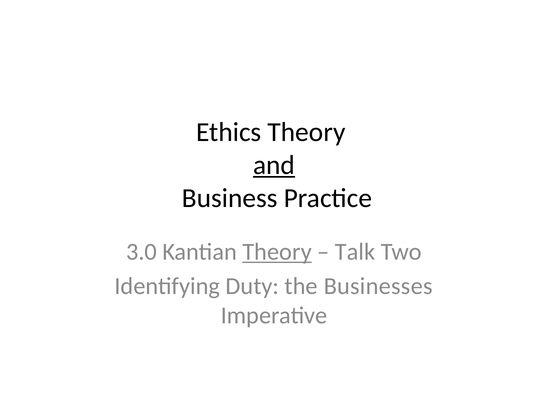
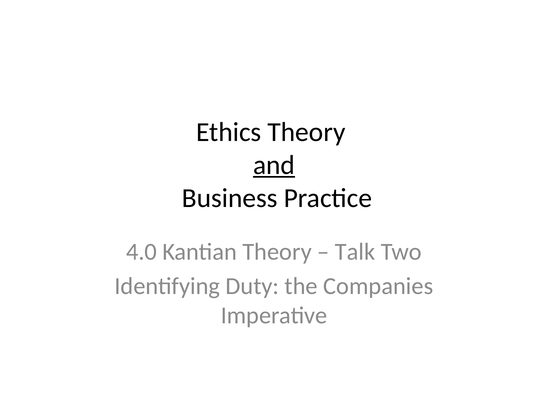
3.0: 3.0 -> 4.0
Theory at (277, 252) underline: present -> none
Businesses: Businesses -> Companies
